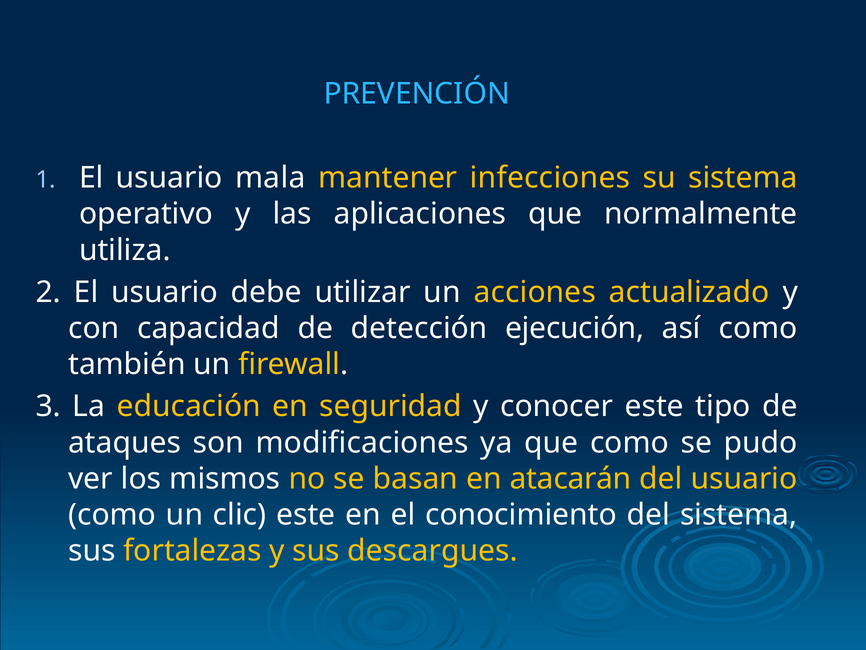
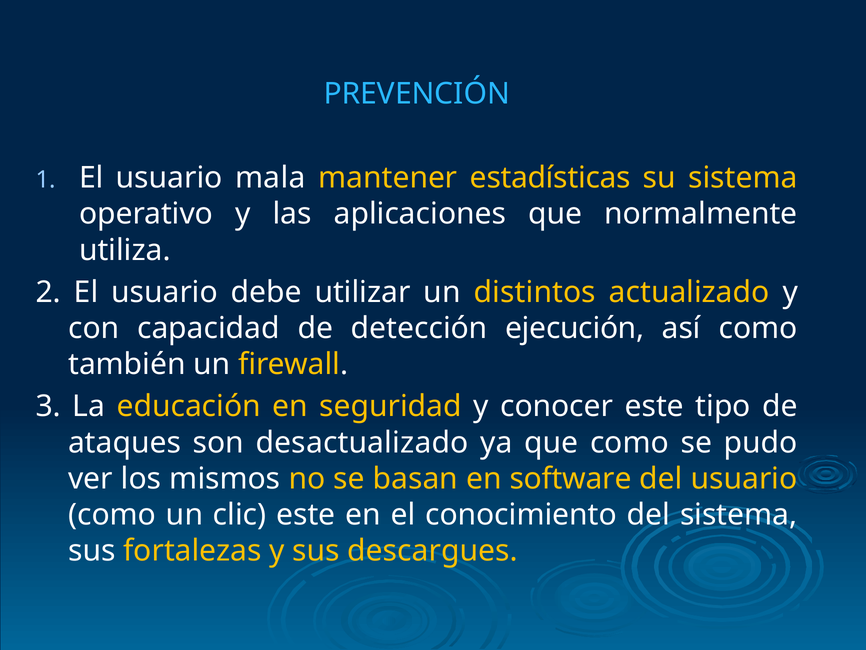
infecciones: infecciones -> estadísticas
acciones: acciones -> distintos
modificaciones: modificaciones -> desactualizado
atacarán: atacarán -> software
